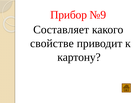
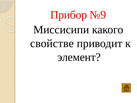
Составляет: Составляет -> Миссисипи
картону: картону -> элемент
